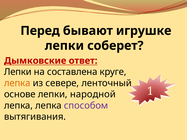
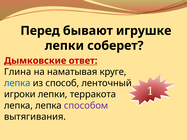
Лепки at (18, 72): Лепки -> Глина
составлена: составлена -> наматывая
лепка at (17, 83) colour: orange -> blue
севере: севере -> способ
основе: основе -> игроки
народной: народной -> терракота
